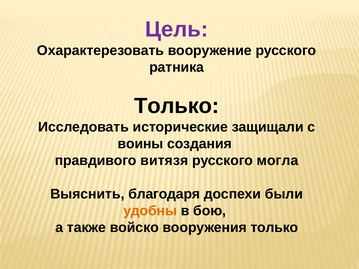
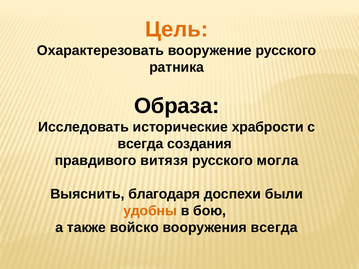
Цель colour: purple -> orange
Только at (177, 106): Только -> Образа
защищали: защищали -> храбрости
воины at (140, 144): воины -> всегда
вооружения только: только -> всегда
